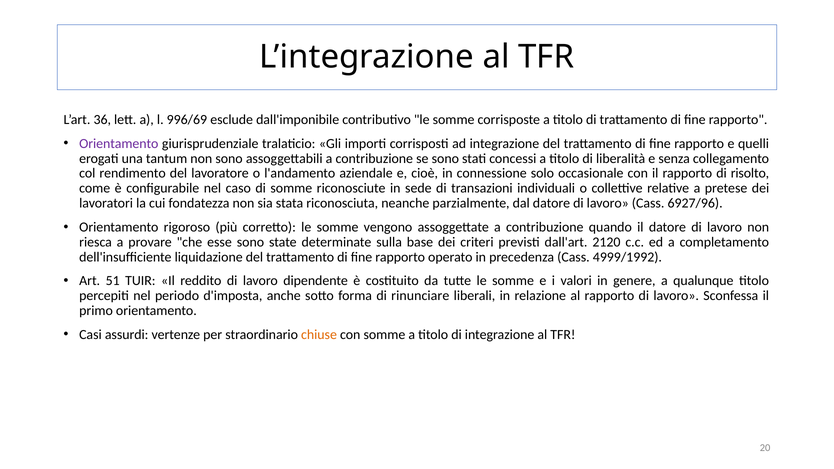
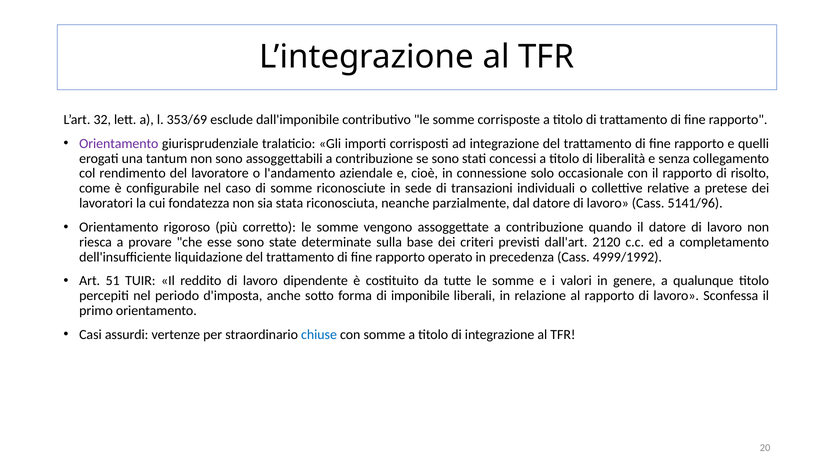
36: 36 -> 32
996/69: 996/69 -> 353/69
6927/96: 6927/96 -> 5141/96
rinunciare: rinunciare -> imponibile
chiuse colour: orange -> blue
